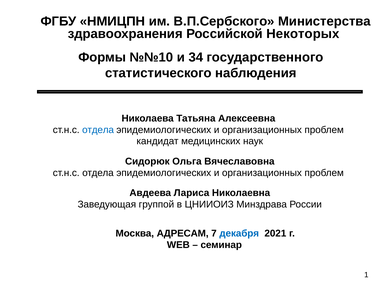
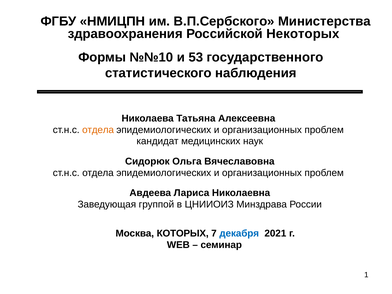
34: 34 -> 53
отдела at (98, 130) colour: blue -> orange
АДРЕСАМ: АДРЕСАМ -> КОТОРЫХ
